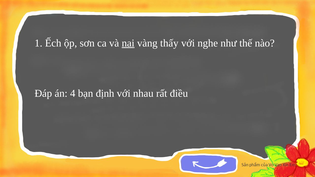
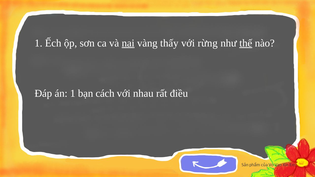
nghe: nghe -> rừng
thế underline: none -> present
án 4: 4 -> 1
định: định -> cách
